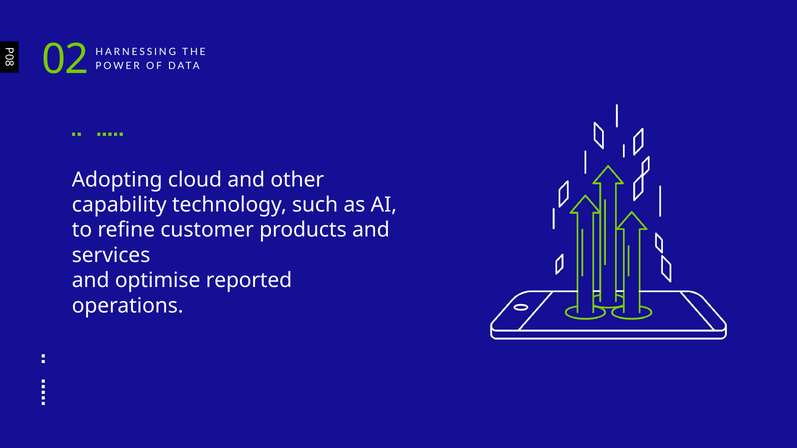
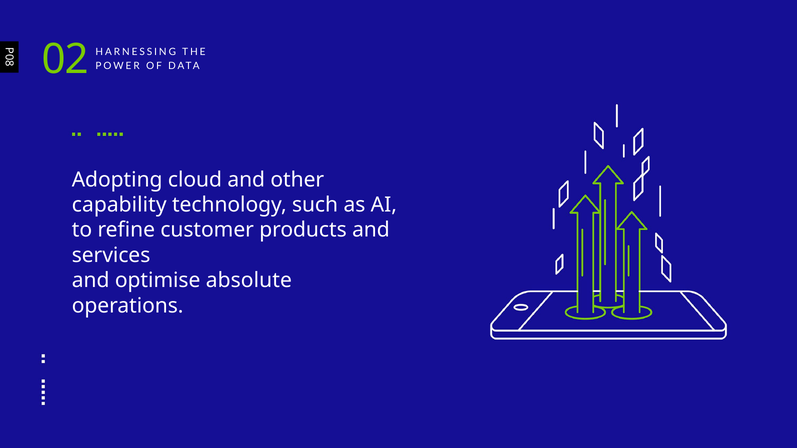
reported: reported -> absolute
